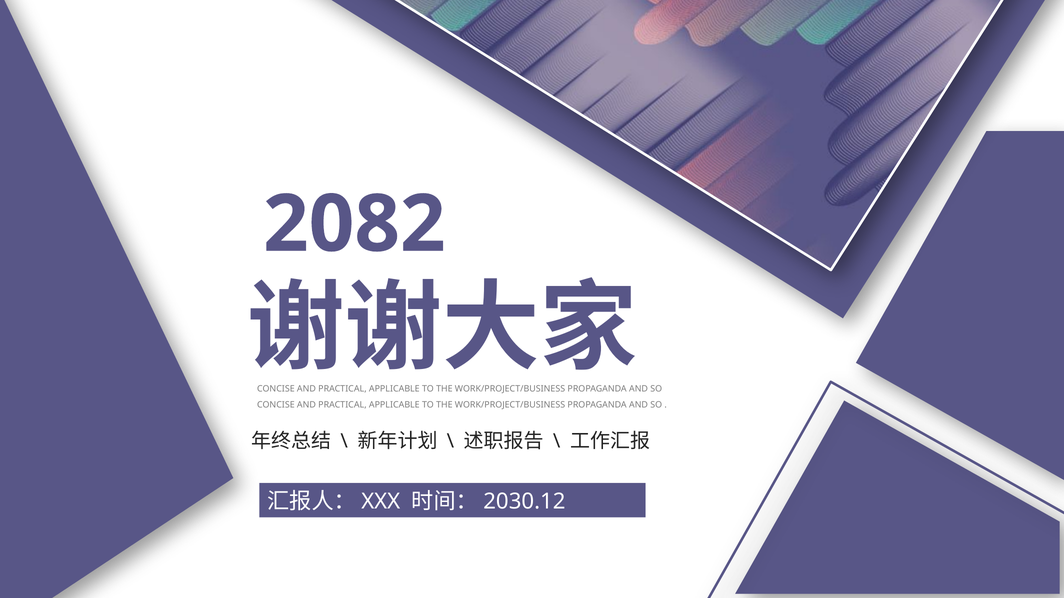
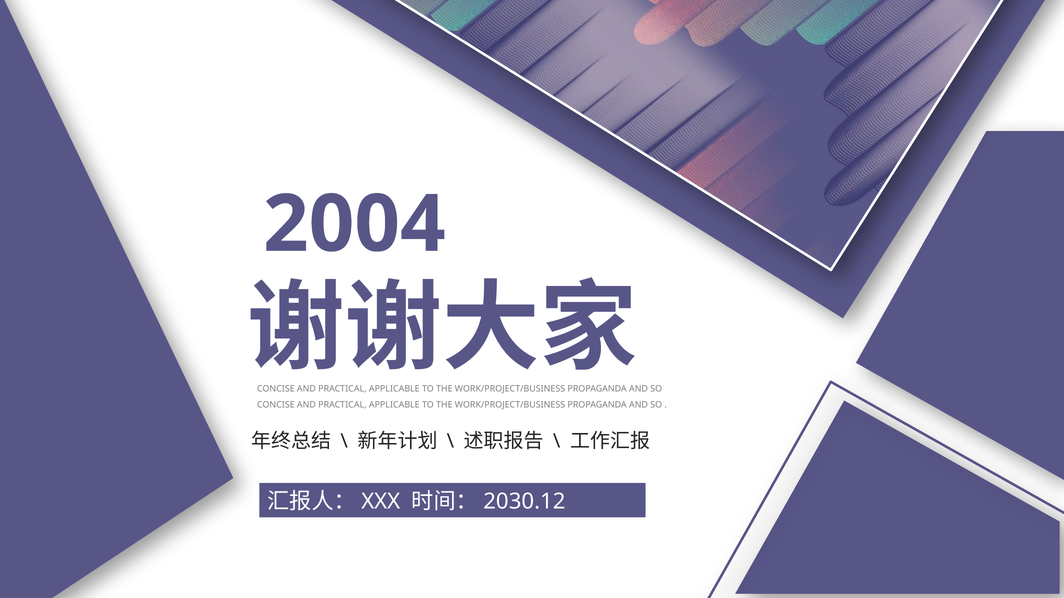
2082: 2082 -> 2004
